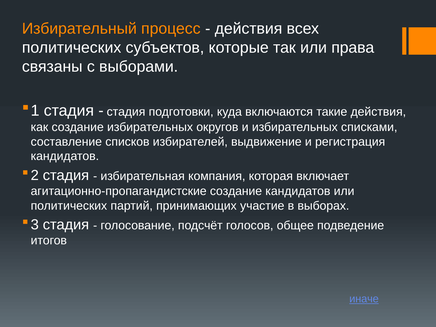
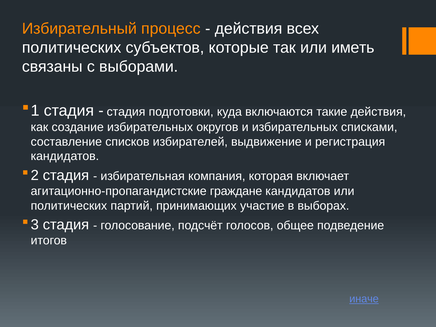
права: права -> иметь
агитационно-пропагандистские создание: создание -> граждане
